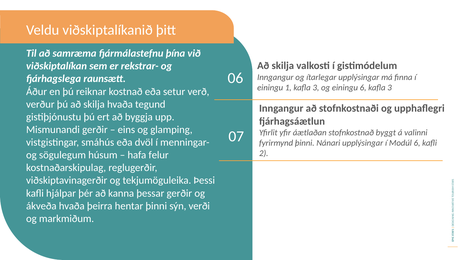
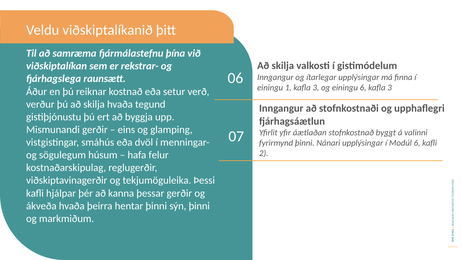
sýn verði: verði -> þinni
